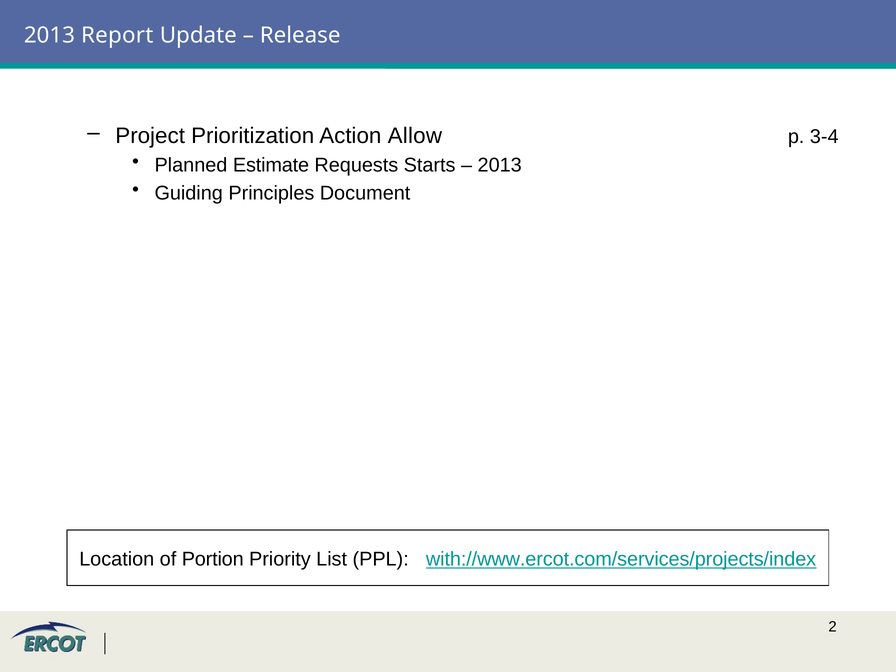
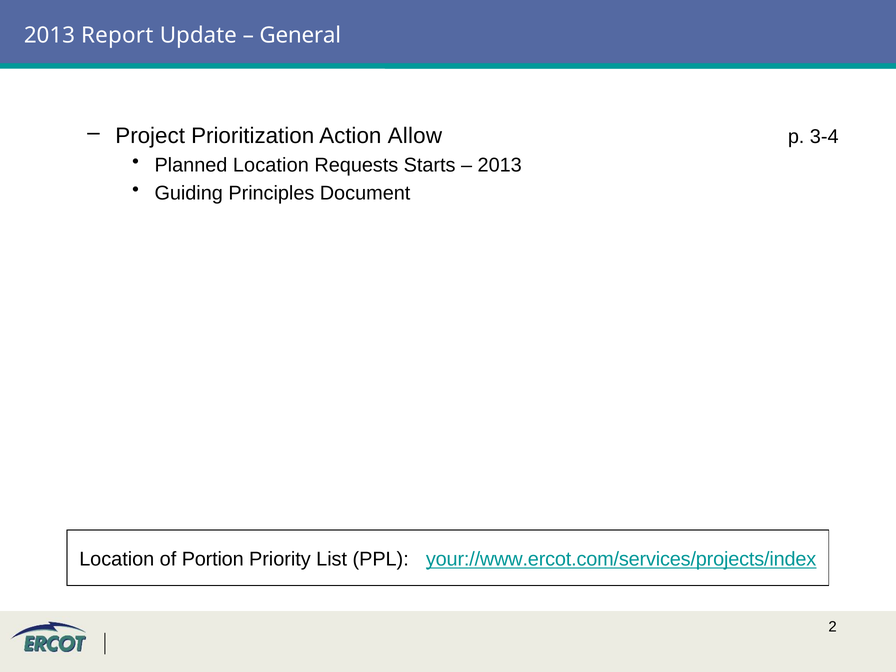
Release: Release -> General
Planned Estimate: Estimate -> Location
with://www.ercot.com/services/projects/index: with://www.ercot.com/services/projects/index -> your://www.ercot.com/services/projects/index
